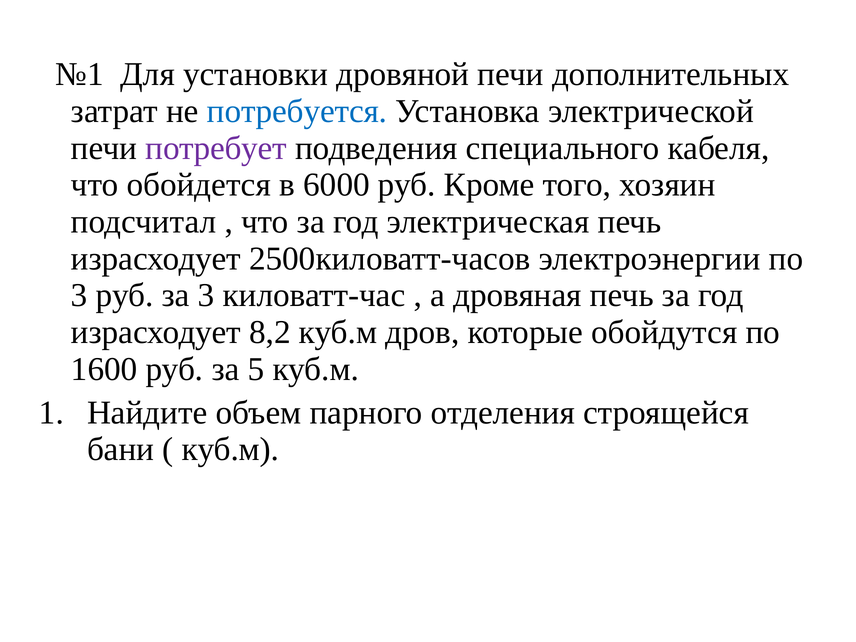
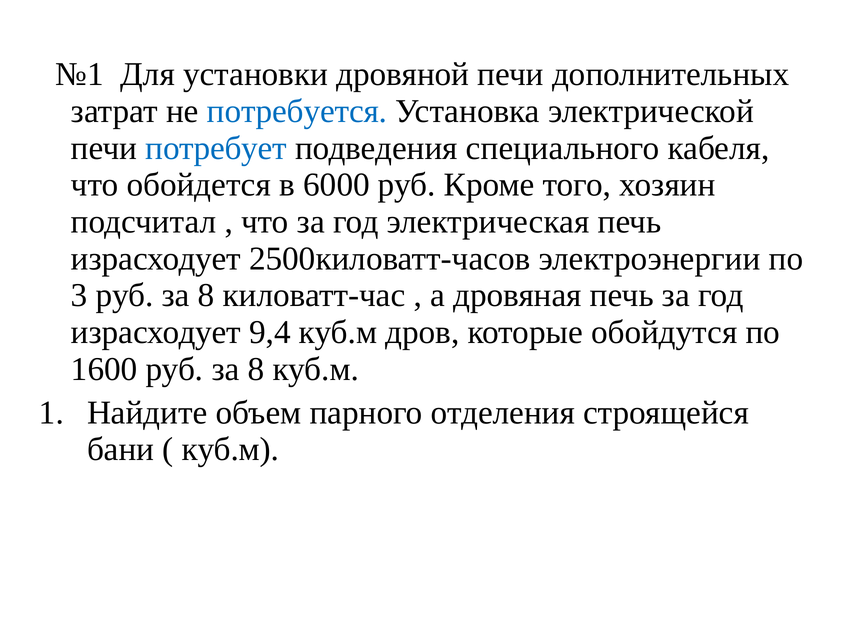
потребует colour: purple -> blue
3 руб за 3: 3 -> 8
8,2: 8,2 -> 9,4
1600 руб за 5: 5 -> 8
